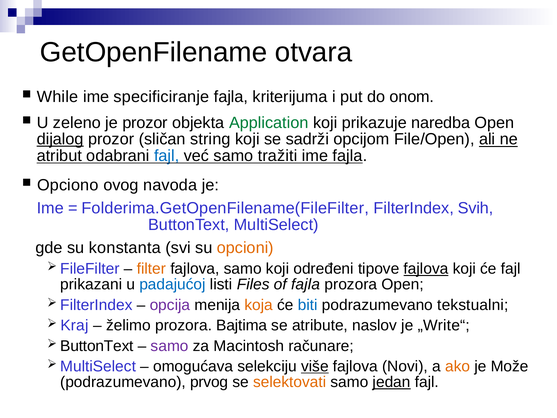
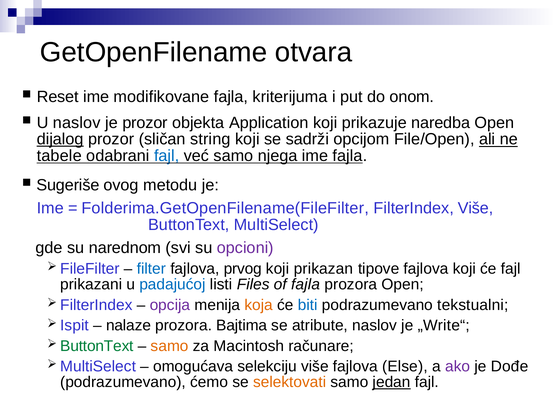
While: While -> Reset
specificiranje: specificiranje -> modifikovane
U zeleno: zeleno -> naslov
Application colour: green -> black
atribut: atribut -> tabele
tražiti: tražiti -> njega
Opciono: Opciono -> Sugeriše
navoda: navoda -> metodu
FilterIndex Svih: Svih -> Više
konstanta: konstanta -> narednom
opcioni colour: orange -> purple
filter colour: orange -> blue
fajlova samo: samo -> prvog
određeni: određeni -> prikazan
fajlova at (426, 269) underline: present -> none
Kraj: Kraj -> Ispit
želimo: želimo -> nalaze
ButtonText at (97, 346) colour: black -> green
samo at (170, 346) colour: purple -> orange
više at (315, 366) underline: present -> none
Novi: Novi -> Else
ako colour: orange -> purple
Može: Može -> Dođe
prvog: prvog -> ćemo
